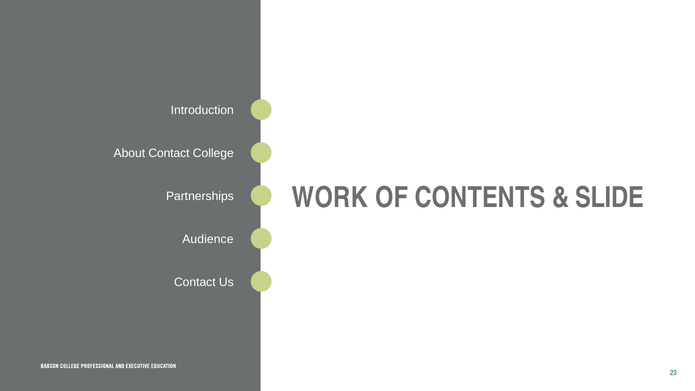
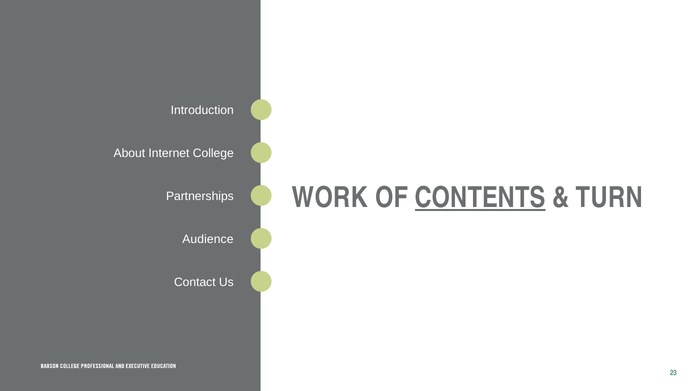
About Contact: Contact -> Internet
CONTENTS underline: none -> present
SLIDE: SLIDE -> TURN
